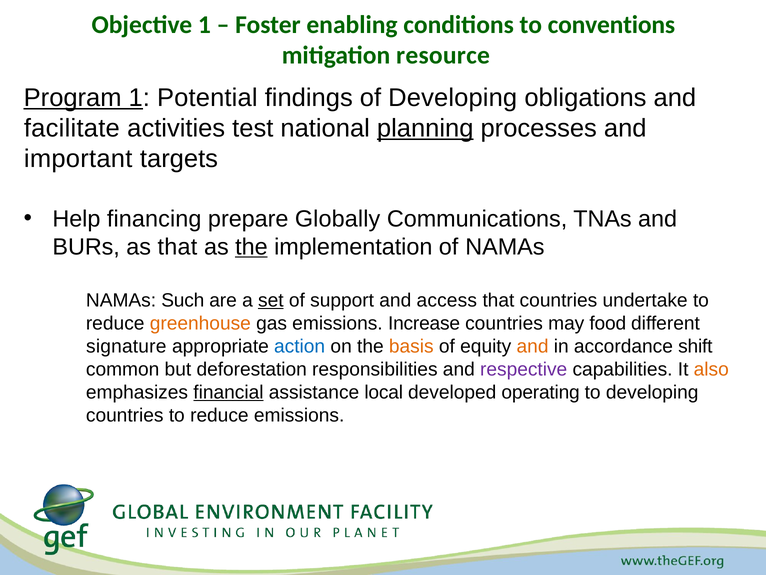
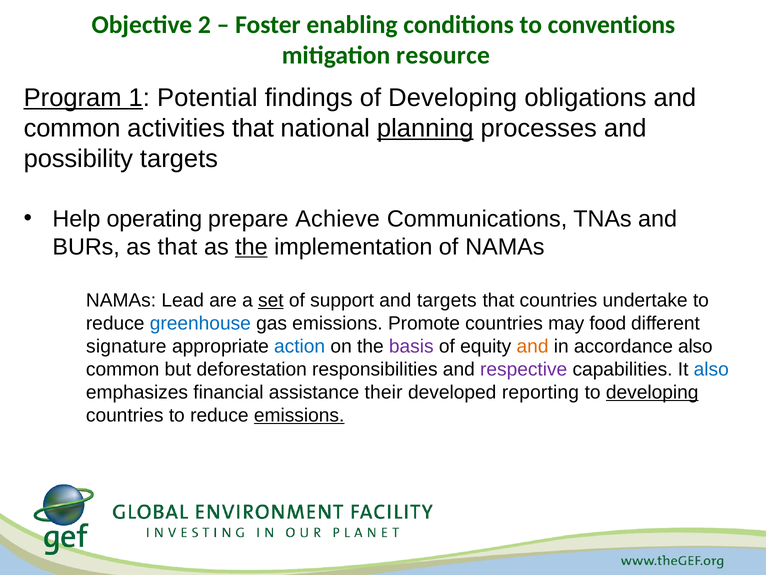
Objective 1: 1 -> 2
facilitate at (72, 128): facilitate -> common
activities test: test -> that
important: important -> possibility
financing: financing -> operating
Globally: Globally -> Achieve
Such: Such -> Lead
and access: access -> targets
greenhouse colour: orange -> blue
Increase: Increase -> Promote
basis colour: orange -> purple
accordance shift: shift -> also
also at (711, 369) colour: orange -> blue
financial underline: present -> none
local: local -> their
operating: operating -> reporting
developing at (652, 392) underline: none -> present
emissions at (299, 415) underline: none -> present
